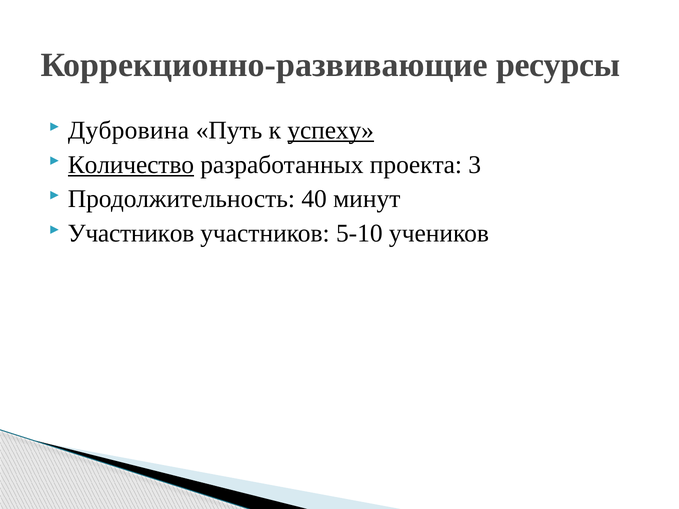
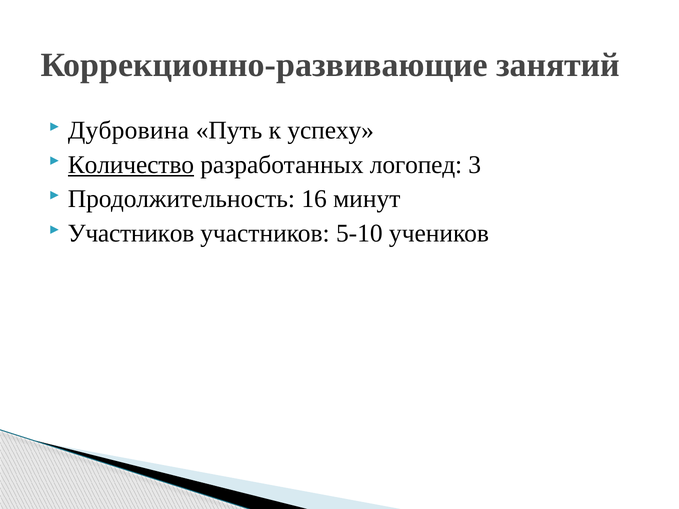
ресурсы: ресурсы -> занятий
успеху underline: present -> none
проекта: проекта -> логопед
40: 40 -> 16
